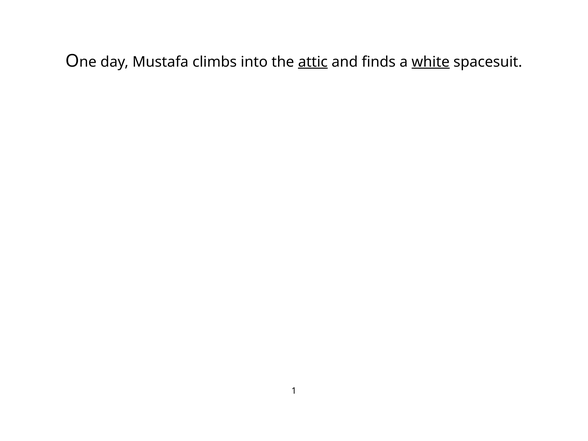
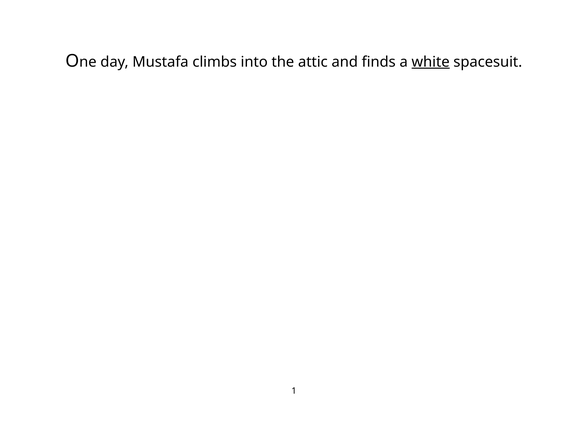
attic underline: present -> none
